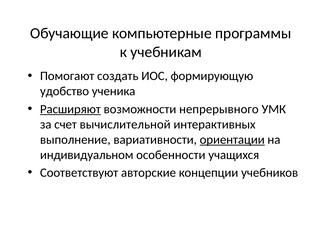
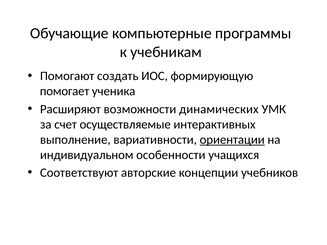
удобство: удобство -> помогает
Расширяют underline: present -> none
непрерывного: непрерывного -> динамических
вычислительной: вычислительной -> осуществляемые
